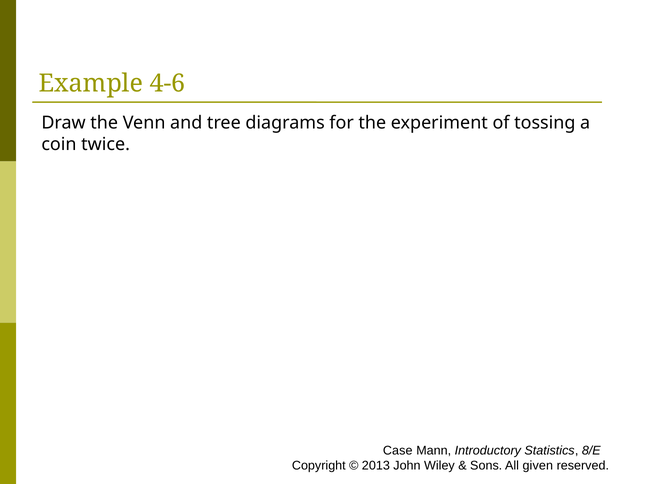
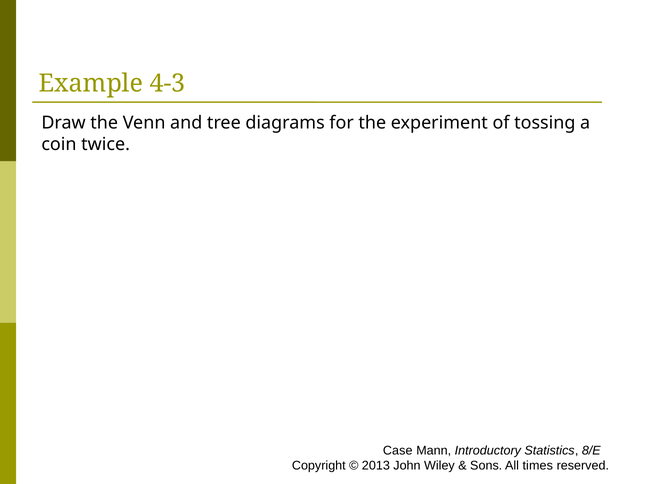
4-6: 4-6 -> 4-3
given: given -> times
